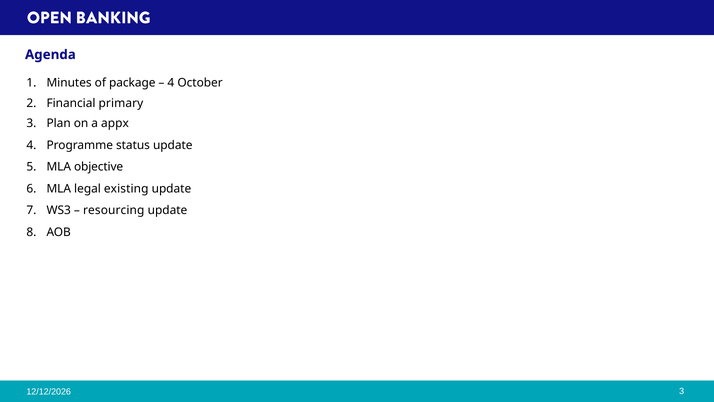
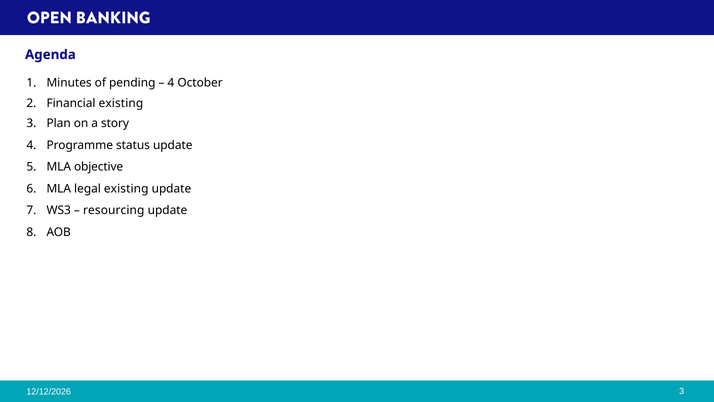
package: package -> pending
Financial primary: primary -> existing
appx: appx -> story
